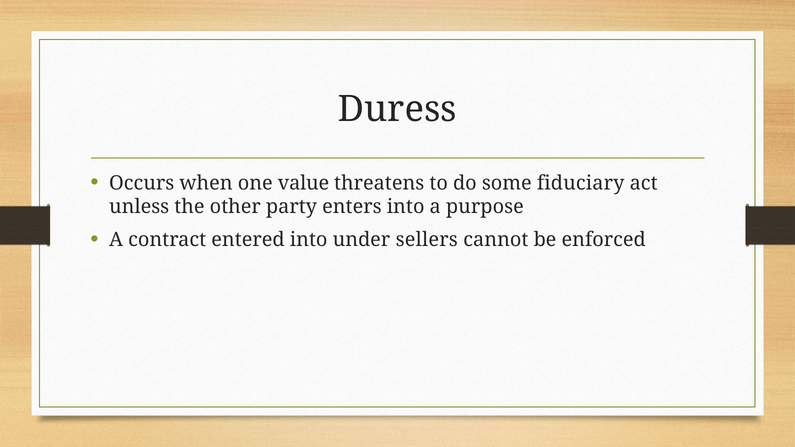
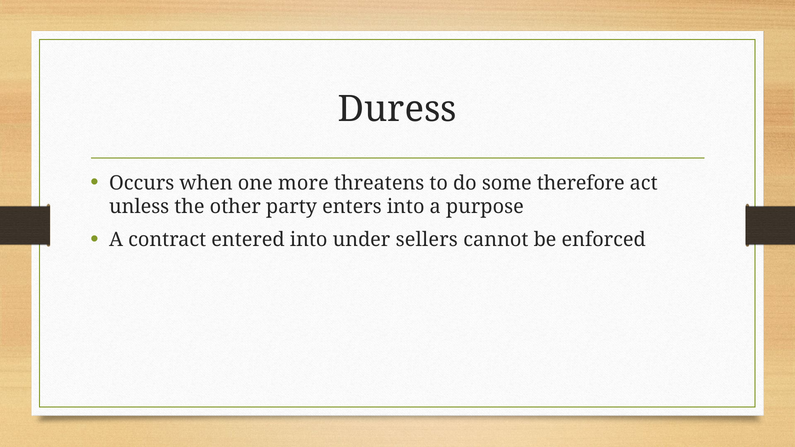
value: value -> more
fiduciary: fiduciary -> therefore
